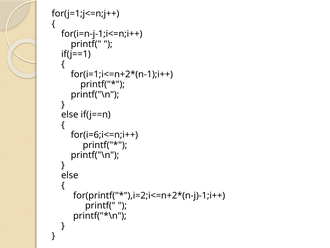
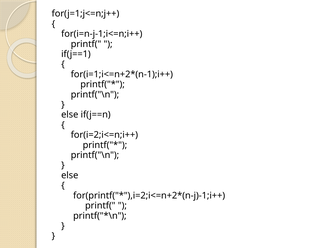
for(i=6;i<=n;i++: for(i=6;i<=n;i++ -> for(i=2;i<=n;i++
